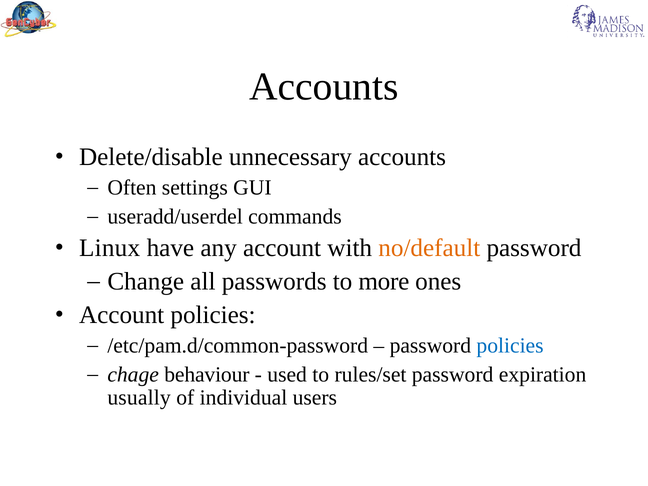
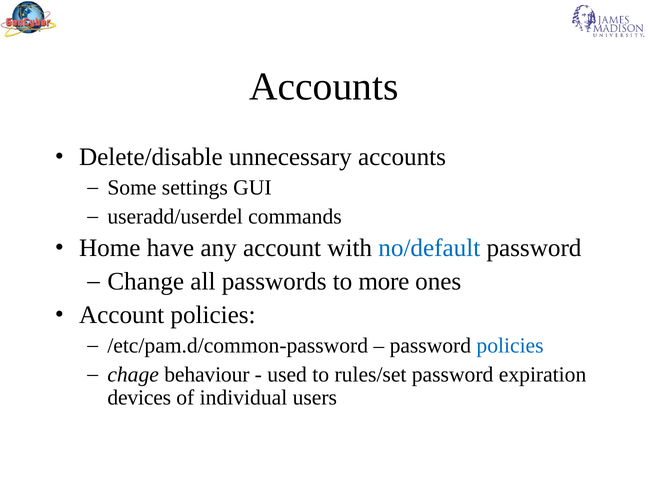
Often: Often -> Some
Linux: Linux -> Home
no/default colour: orange -> blue
usually: usually -> devices
